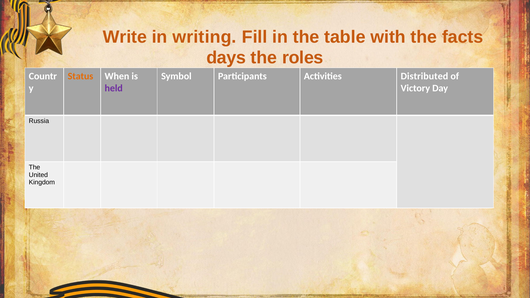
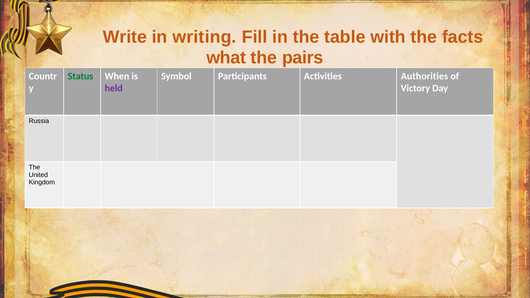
days: days -> what
roles: roles -> pairs
Status colour: orange -> green
Distributed: Distributed -> Authorities
